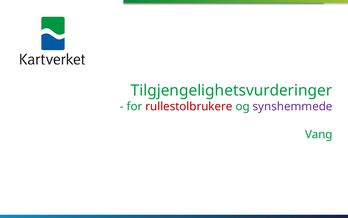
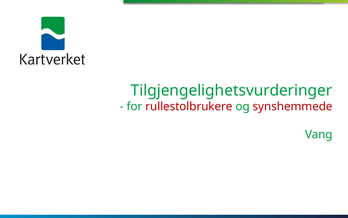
synshemmede colour: purple -> red
